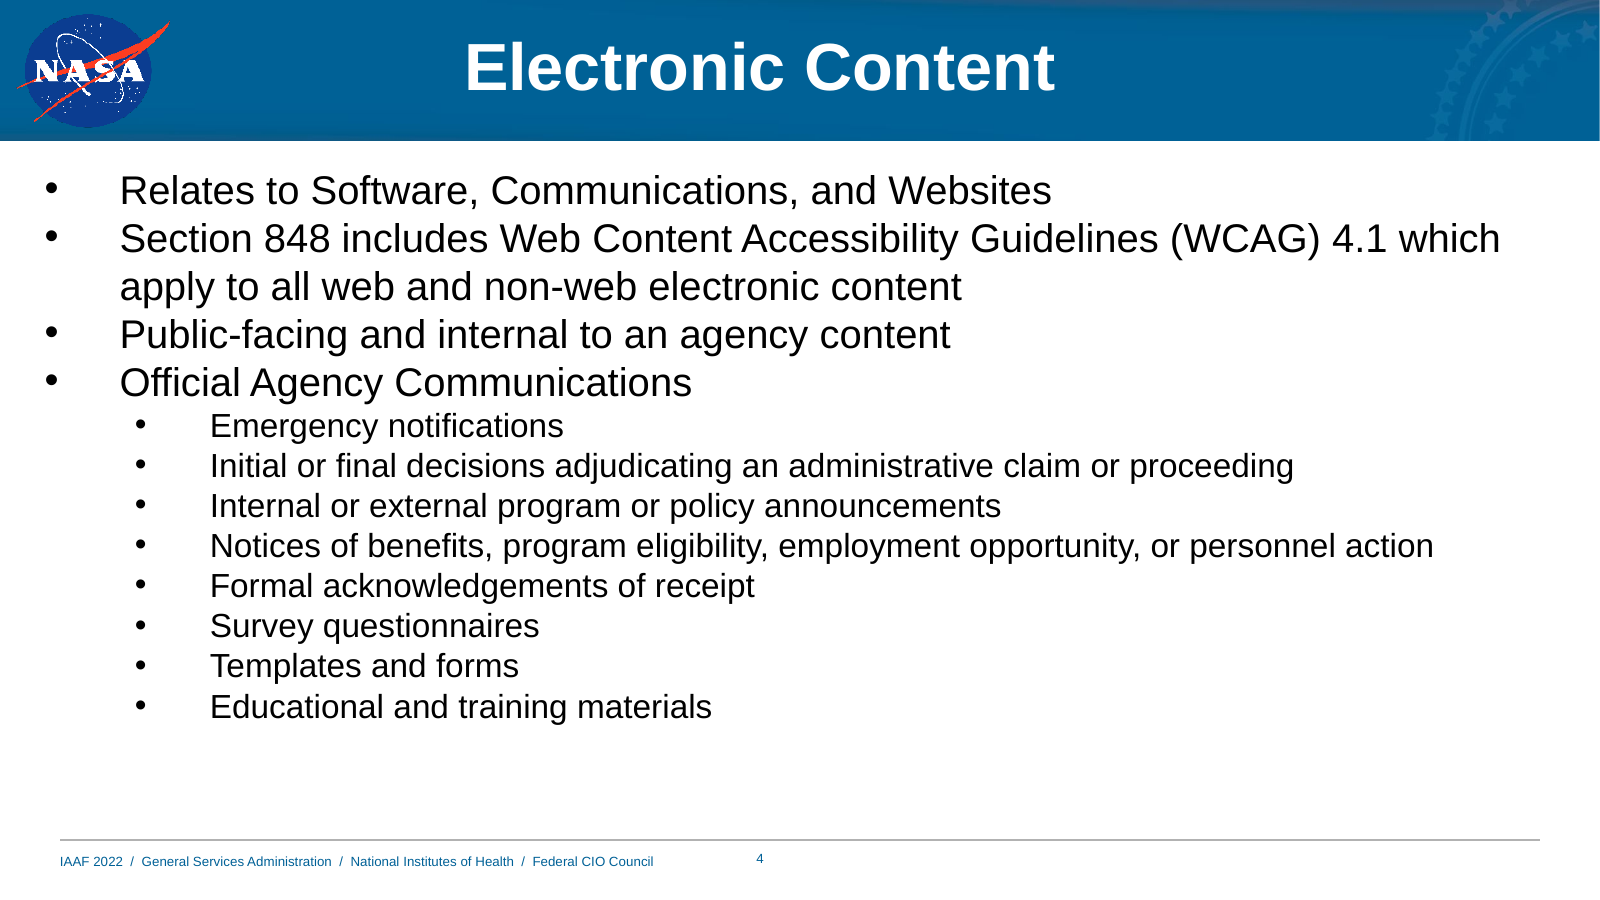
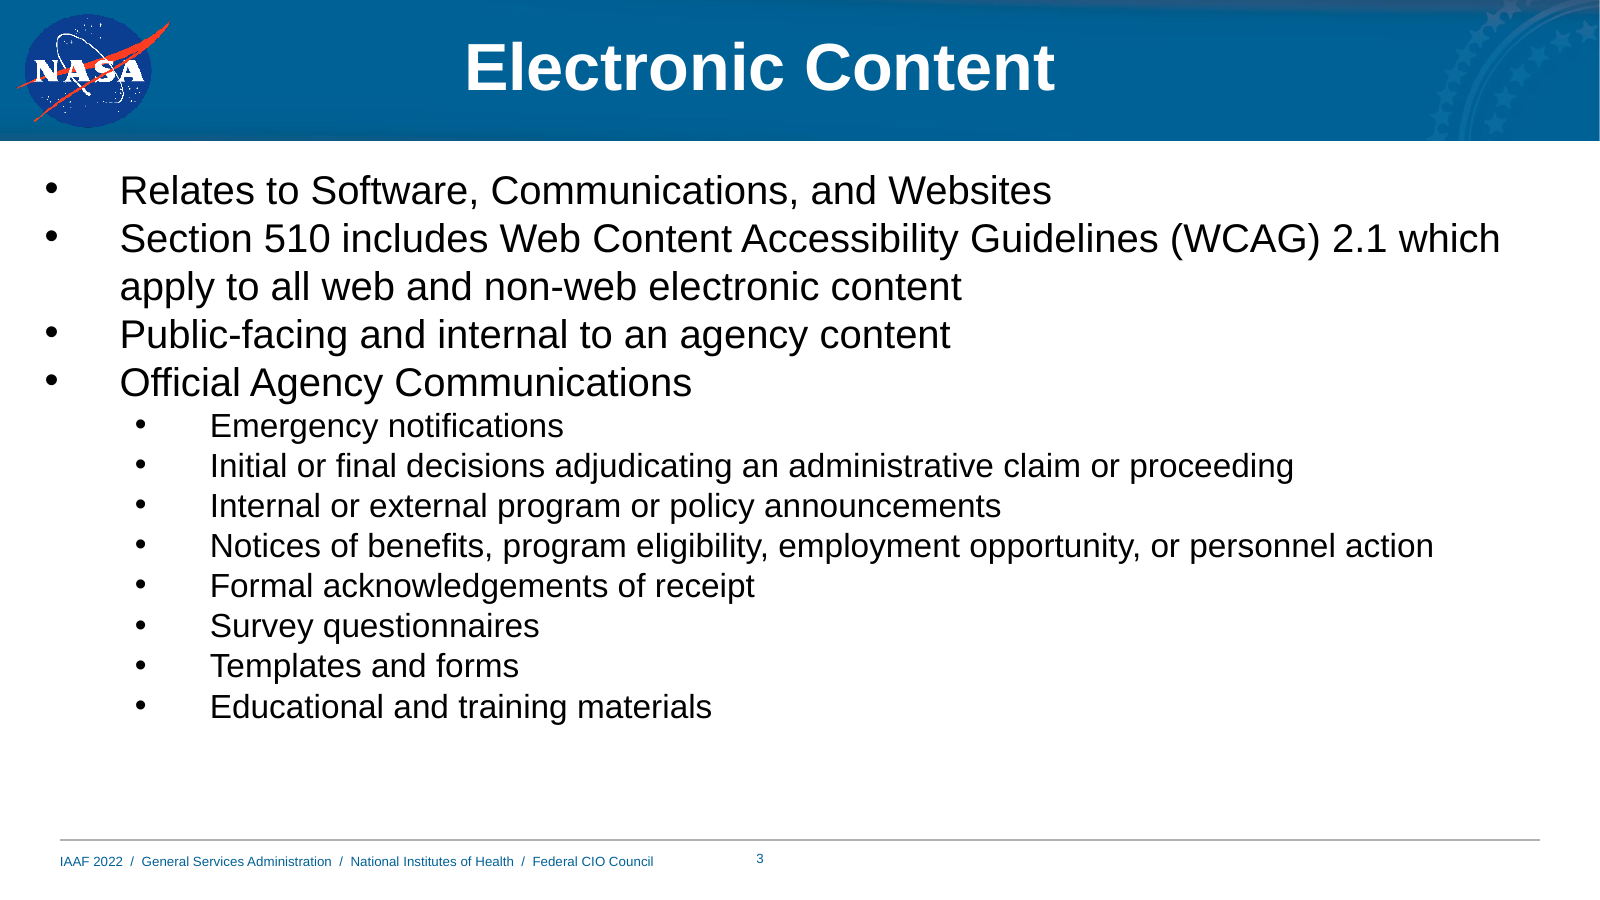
848: 848 -> 510
4.1: 4.1 -> 2.1
4: 4 -> 3
